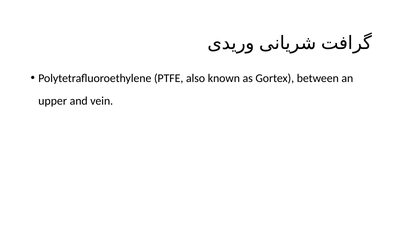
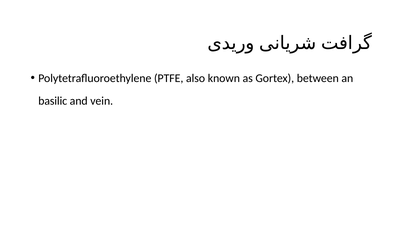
upper: upper -> basilic
